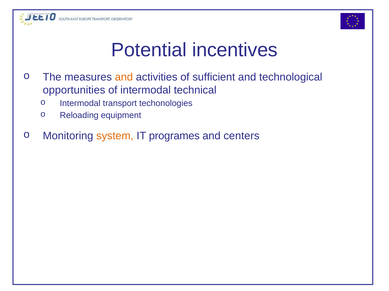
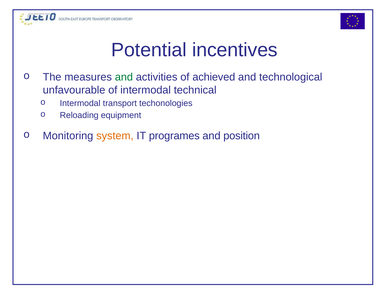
and at (124, 77) colour: orange -> green
sufficient: sufficient -> achieved
opportunities: opportunities -> unfavourable
centers: centers -> position
